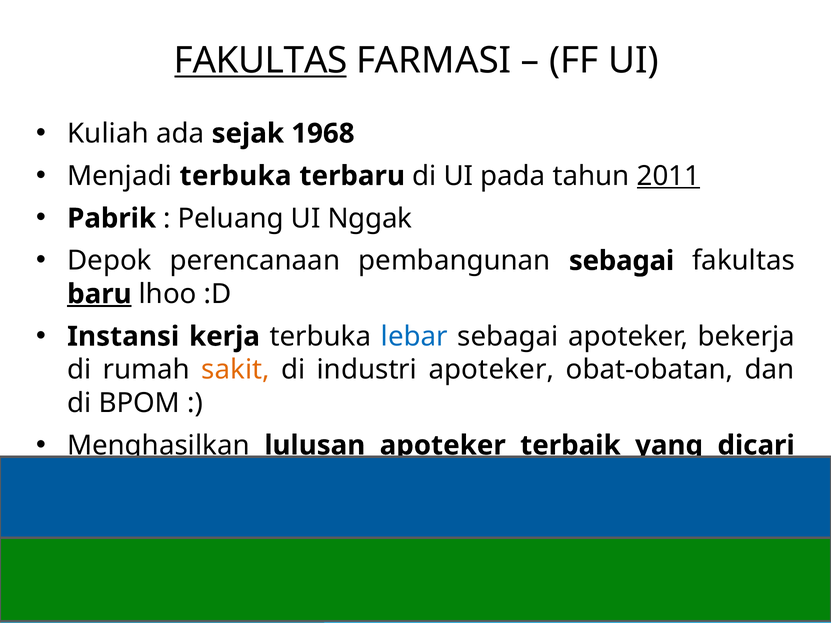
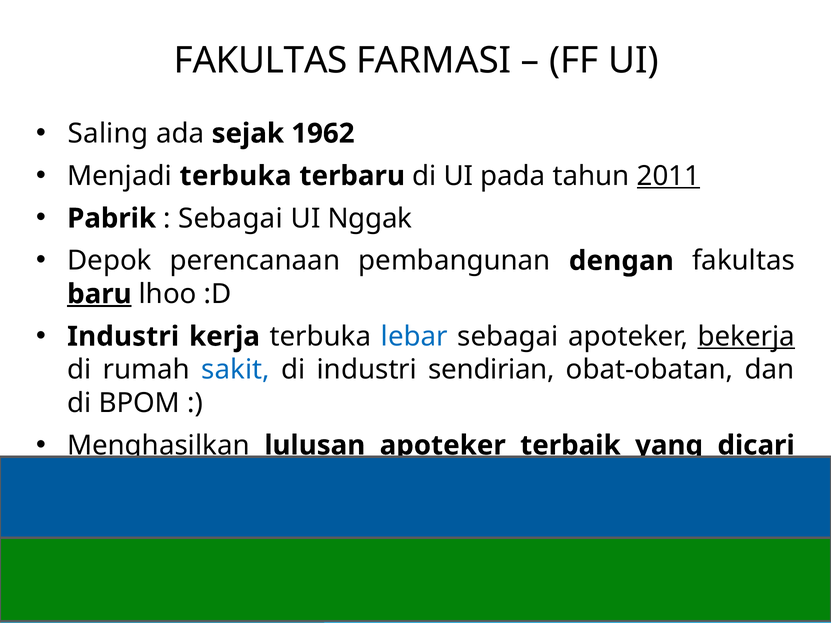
FAKULTAS at (261, 61) underline: present -> none
Kuliah: Kuliah -> Saling
1968: 1968 -> 1962
Peluang at (231, 218): Peluang -> Sebagai
pembangunan sebagai: sebagai -> dengan
Instansi at (123, 337): Instansi -> Industri
bekerja underline: none -> present
sakit colour: orange -> blue
industri apoteker: apoteker -> sendirian
